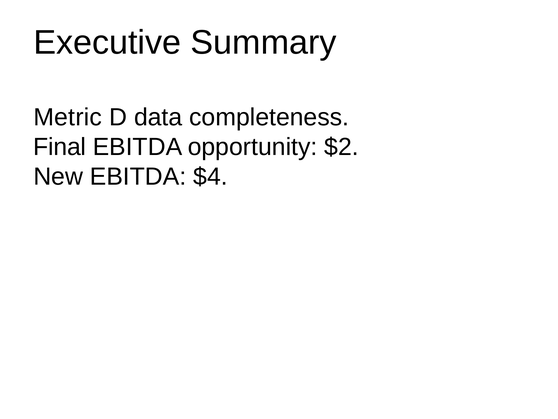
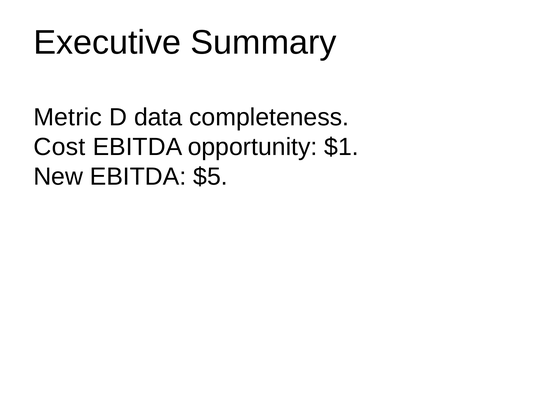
Final: Final -> Cost
$2: $2 -> $1
$4: $4 -> $5
